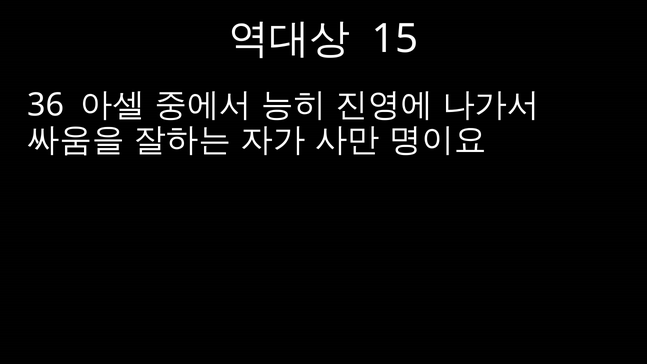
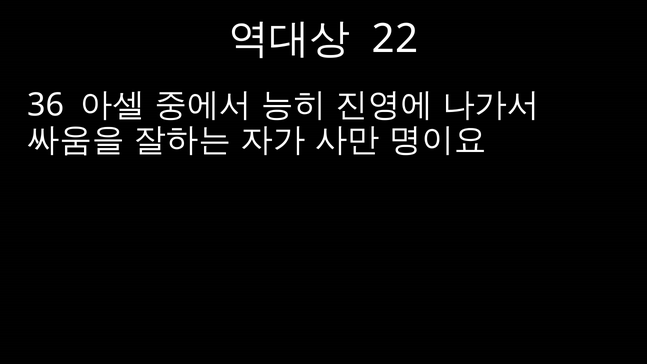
15: 15 -> 22
